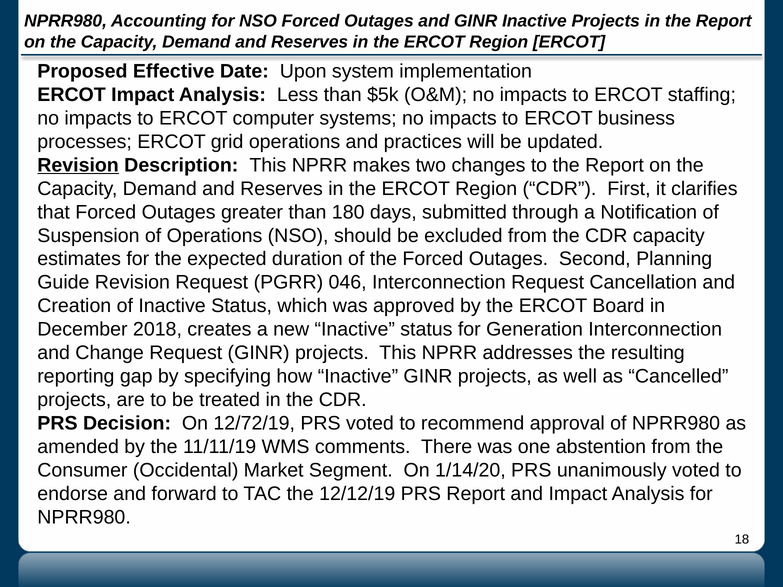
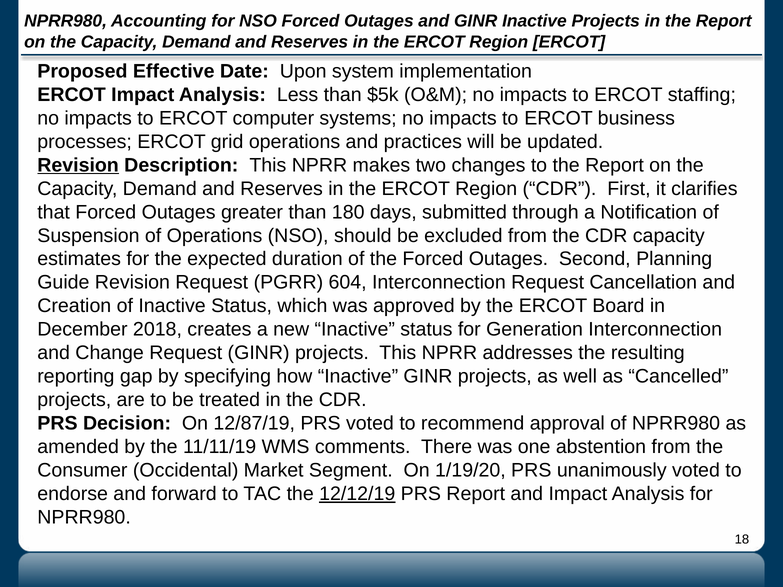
046: 046 -> 604
12/72/19: 12/72/19 -> 12/87/19
1/14/20: 1/14/20 -> 1/19/20
12/12/19 underline: none -> present
